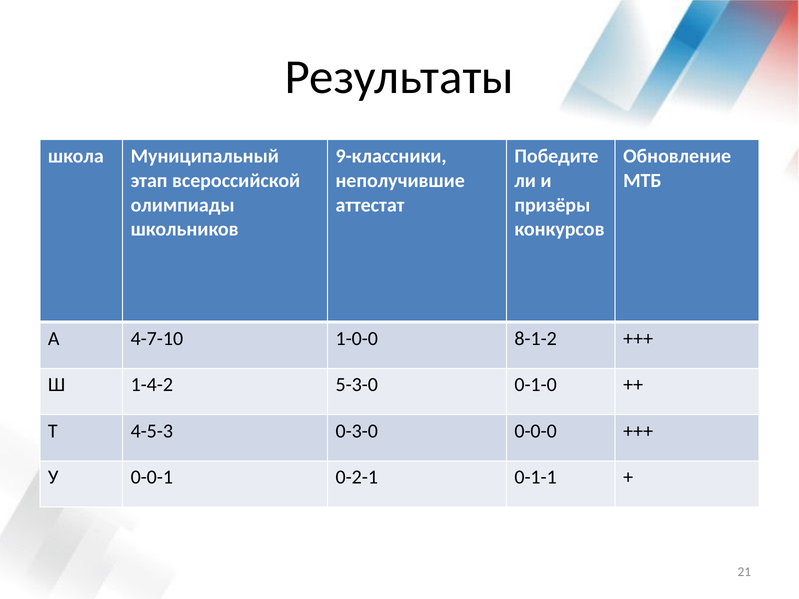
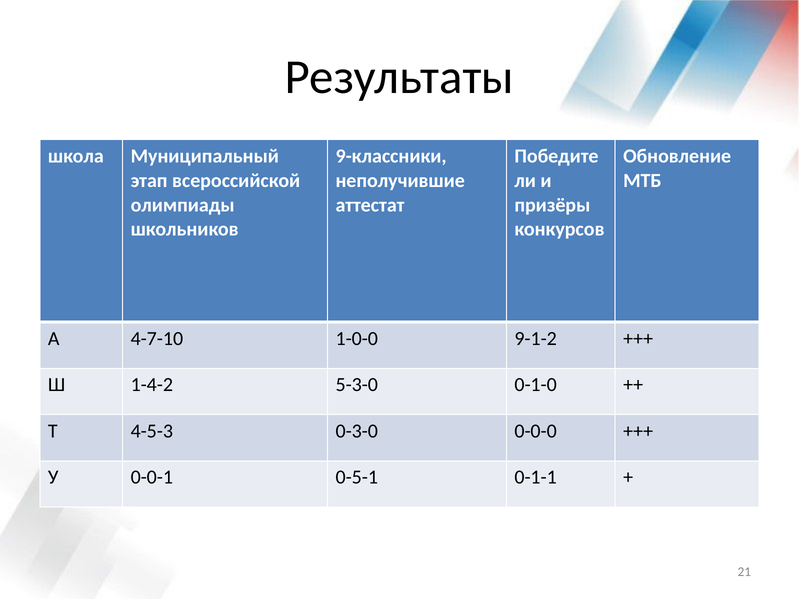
8-1-2: 8-1-2 -> 9-1-2
0-2-1: 0-2-1 -> 0-5-1
